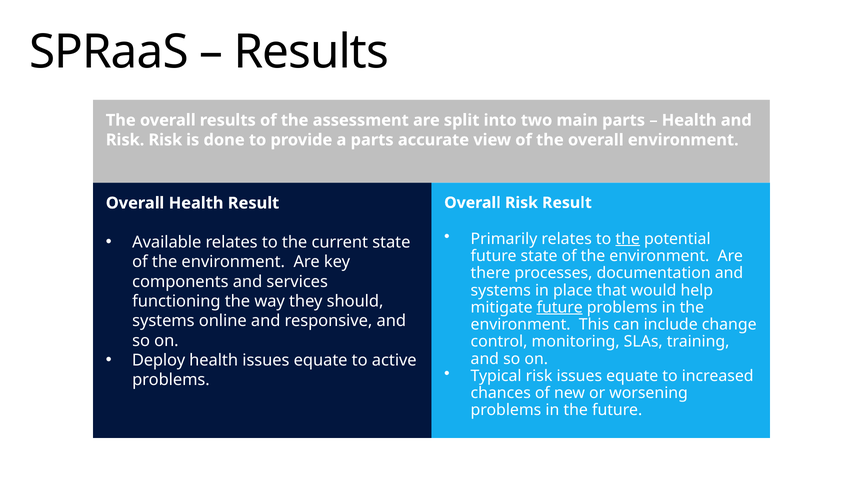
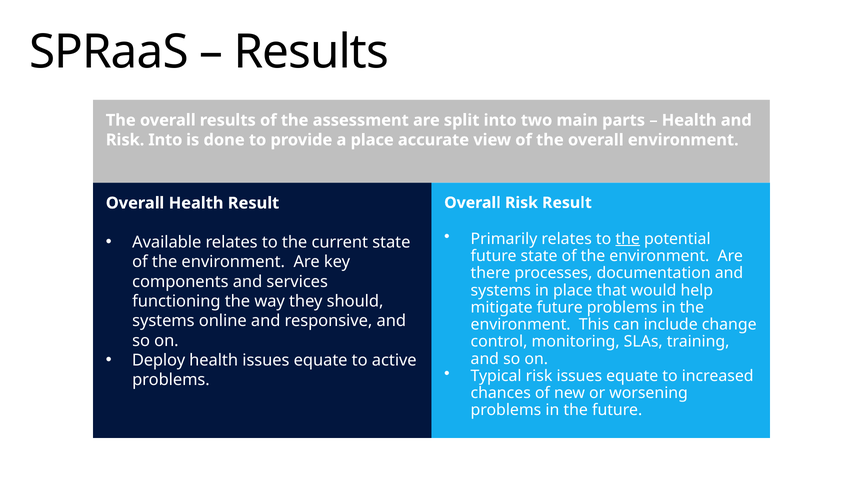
Risk Risk: Risk -> Into
a parts: parts -> place
future at (560, 308) underline: present -> none
